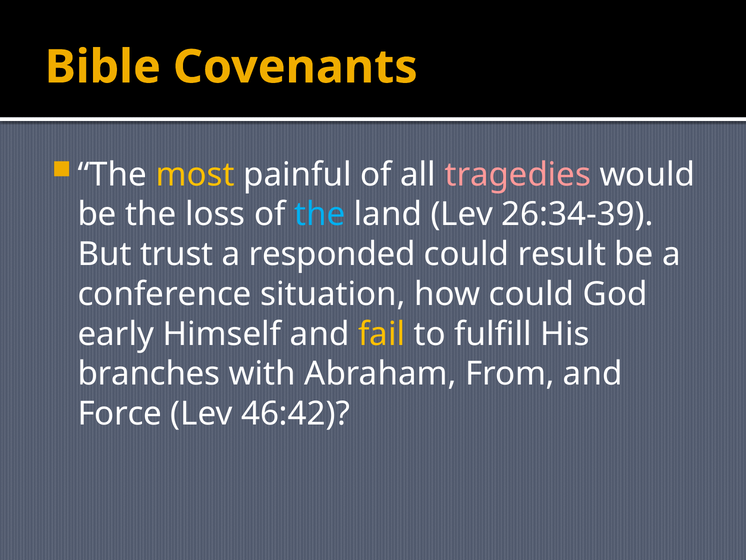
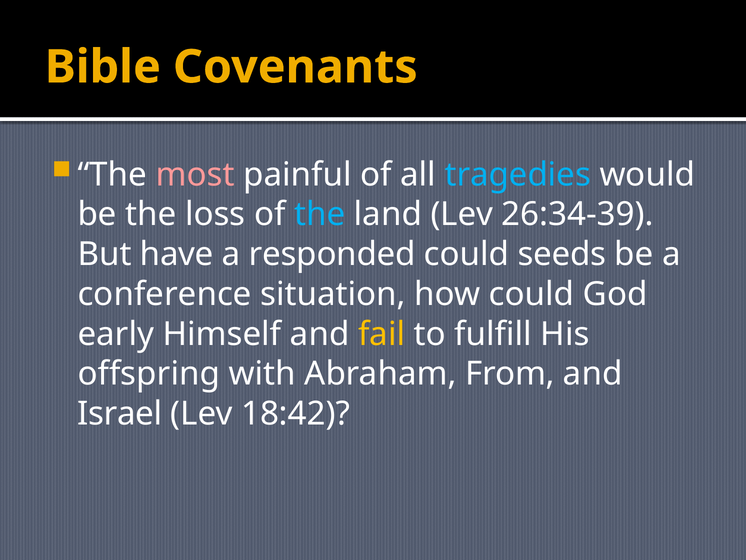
most colour: yellow -> pink
tragedies colour: pink -> light blue
trust: trust -> have
result: result -> seeds
branches: branches -> offspring
Force: Force -> Israel
46:42: 46:42 -> 18:42
